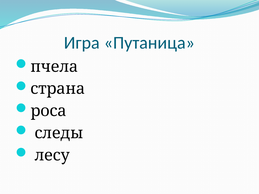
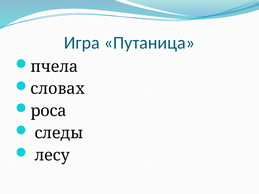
страна: страна -> словах
